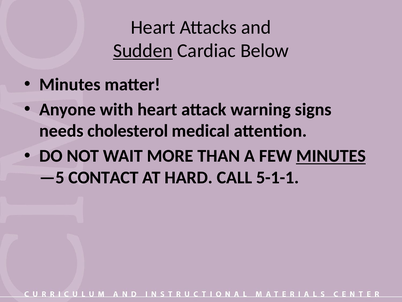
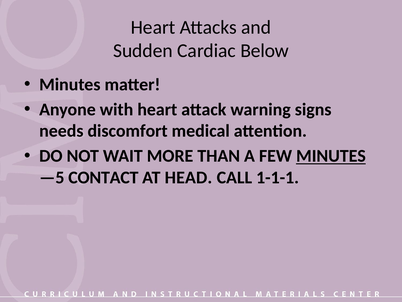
Sudden underline: present -> none
cholesterol: cholesterol -> discomfort
HARD: HARD -> HEAD
5-1-1: 5-1-1 -> 1-1-1
